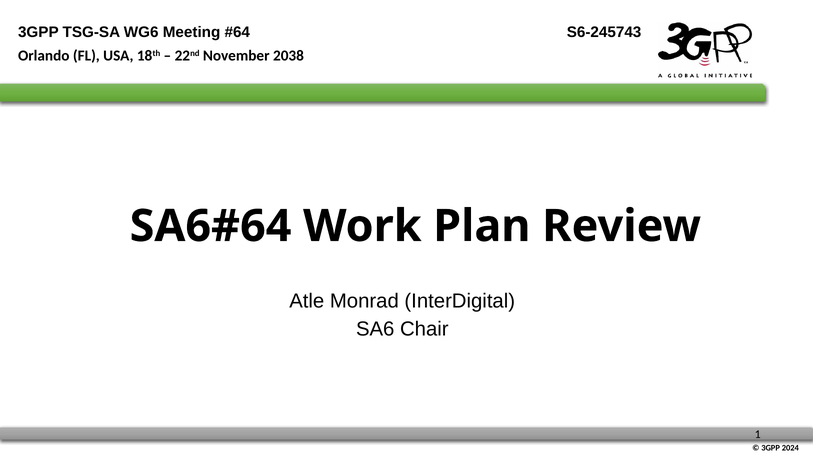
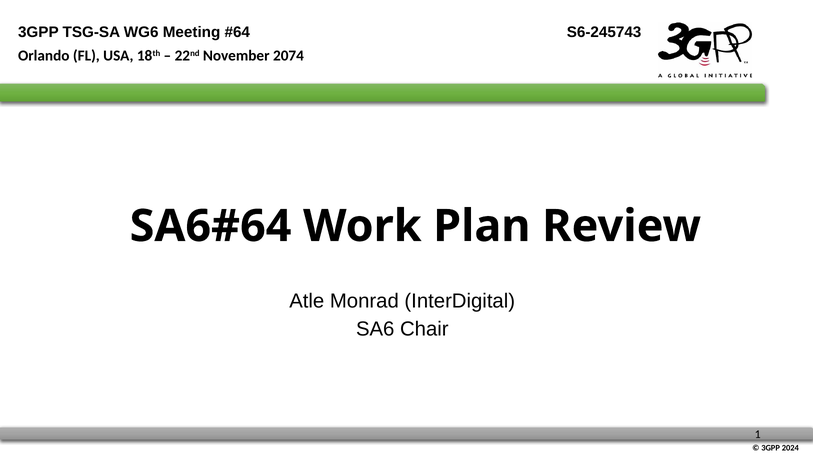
2038: 2038 -> 2074
